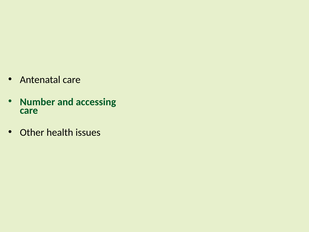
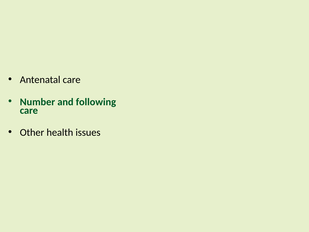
accessing: accessing -> following
